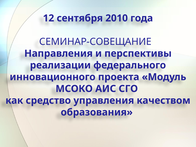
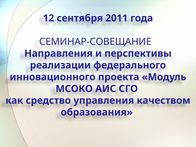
2010: 2010 -> 2011
